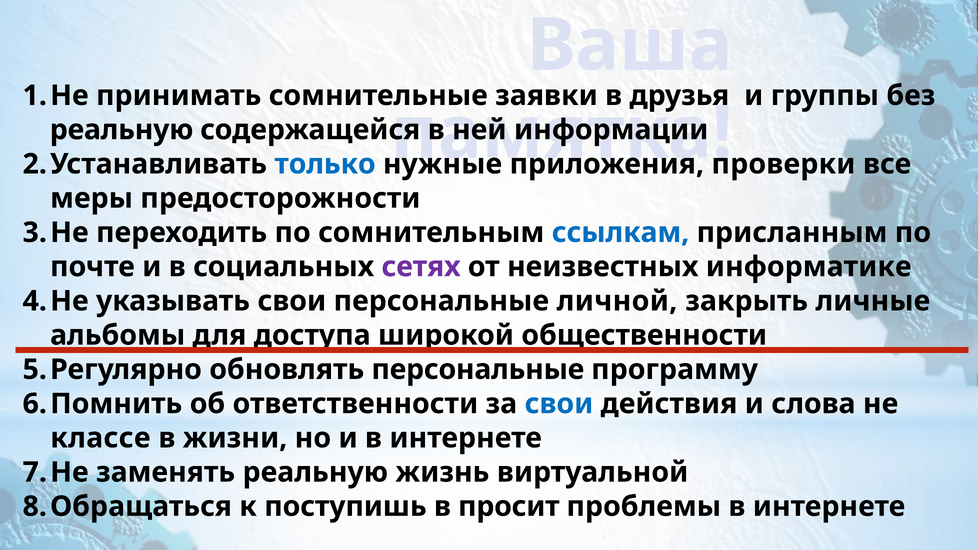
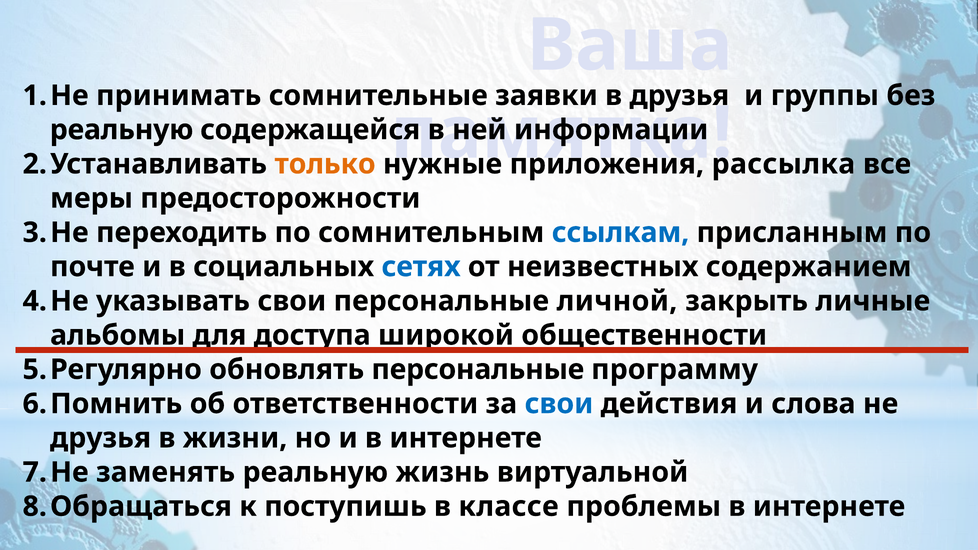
только colour: blue -> orange
проверки: проверки -> рассылка
сетях colour: purple -> blue
информатике: информатике -> содержанием
классе at (100, 438): классе -> друзья
просит: просит -> классе
